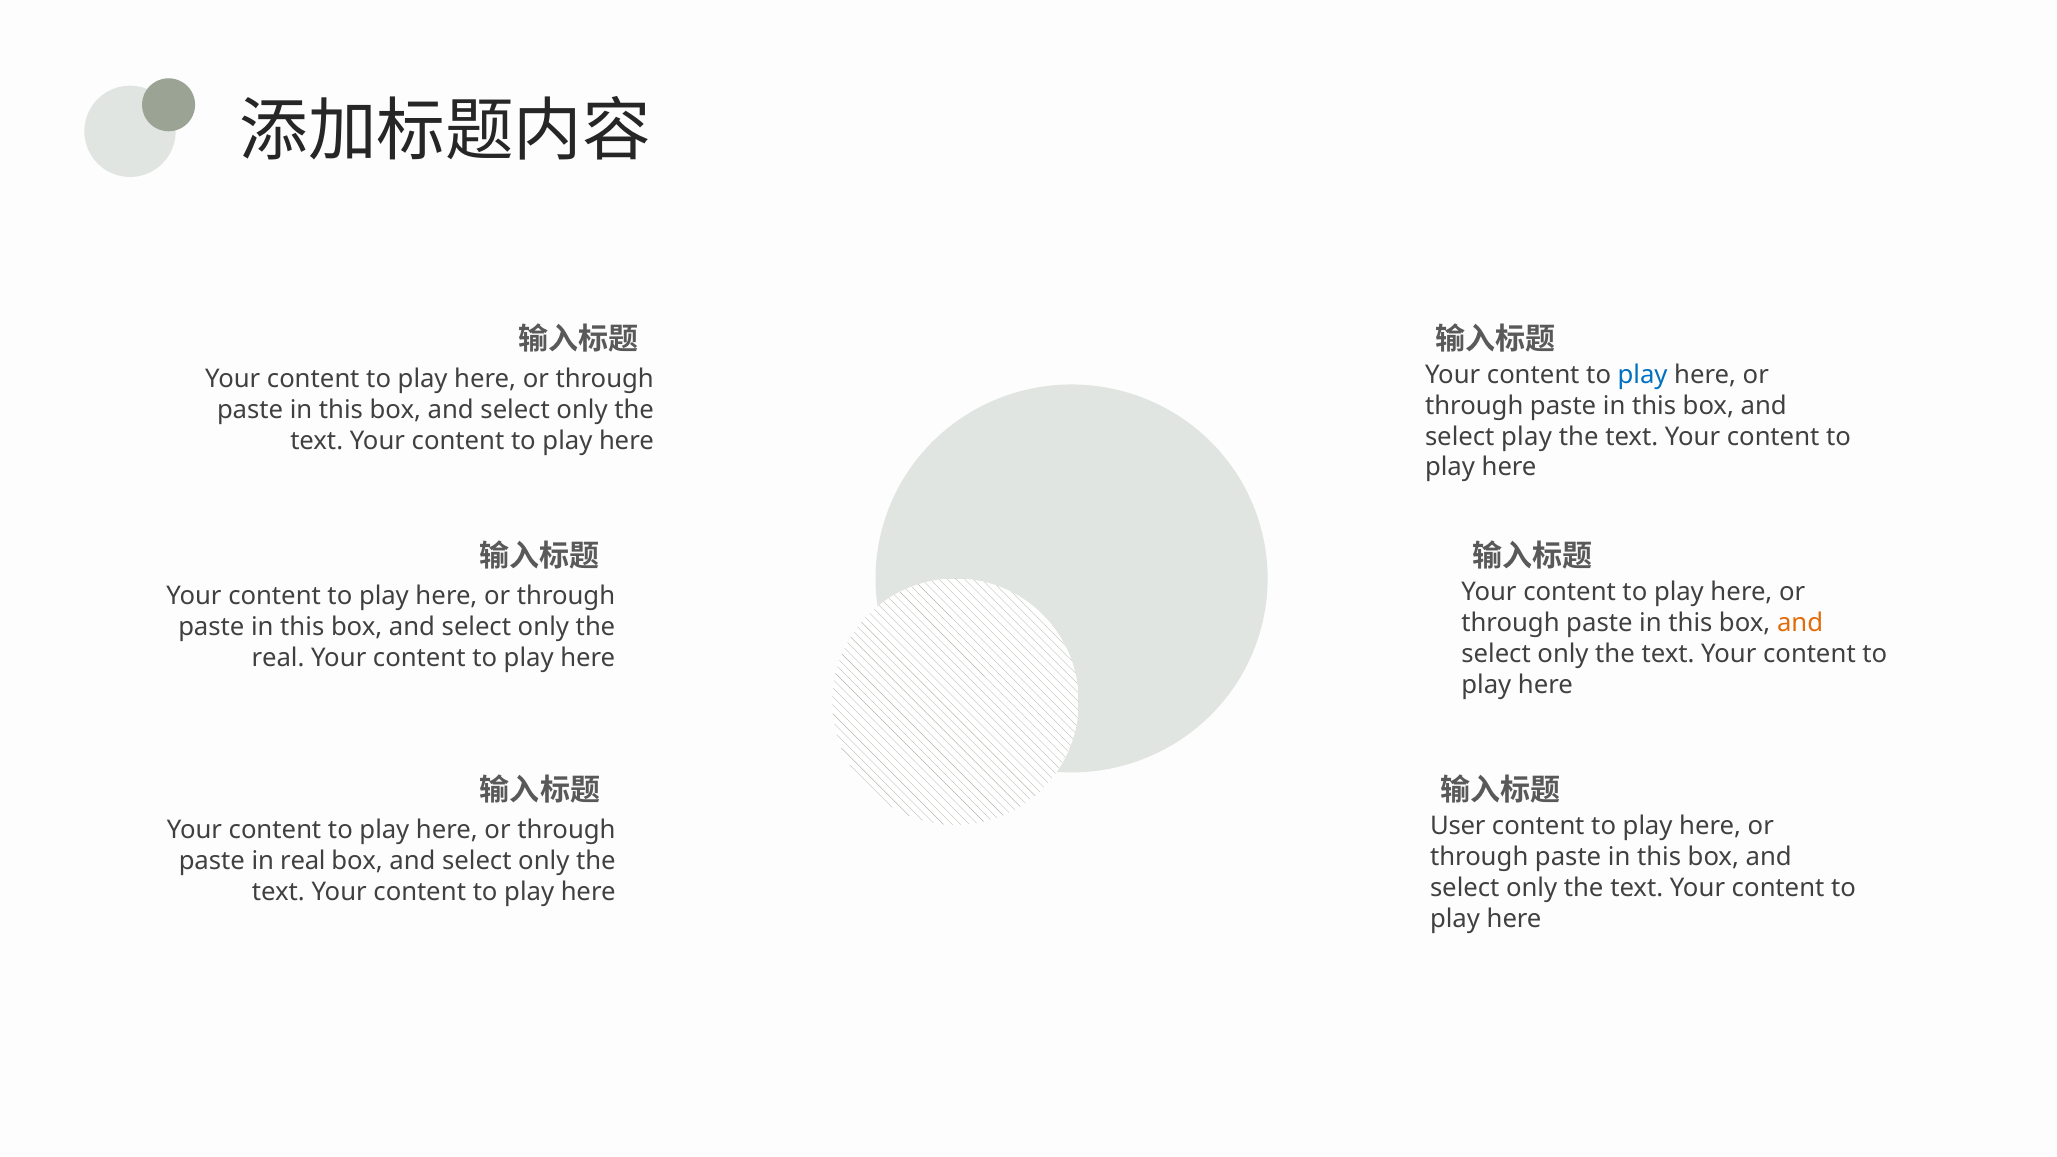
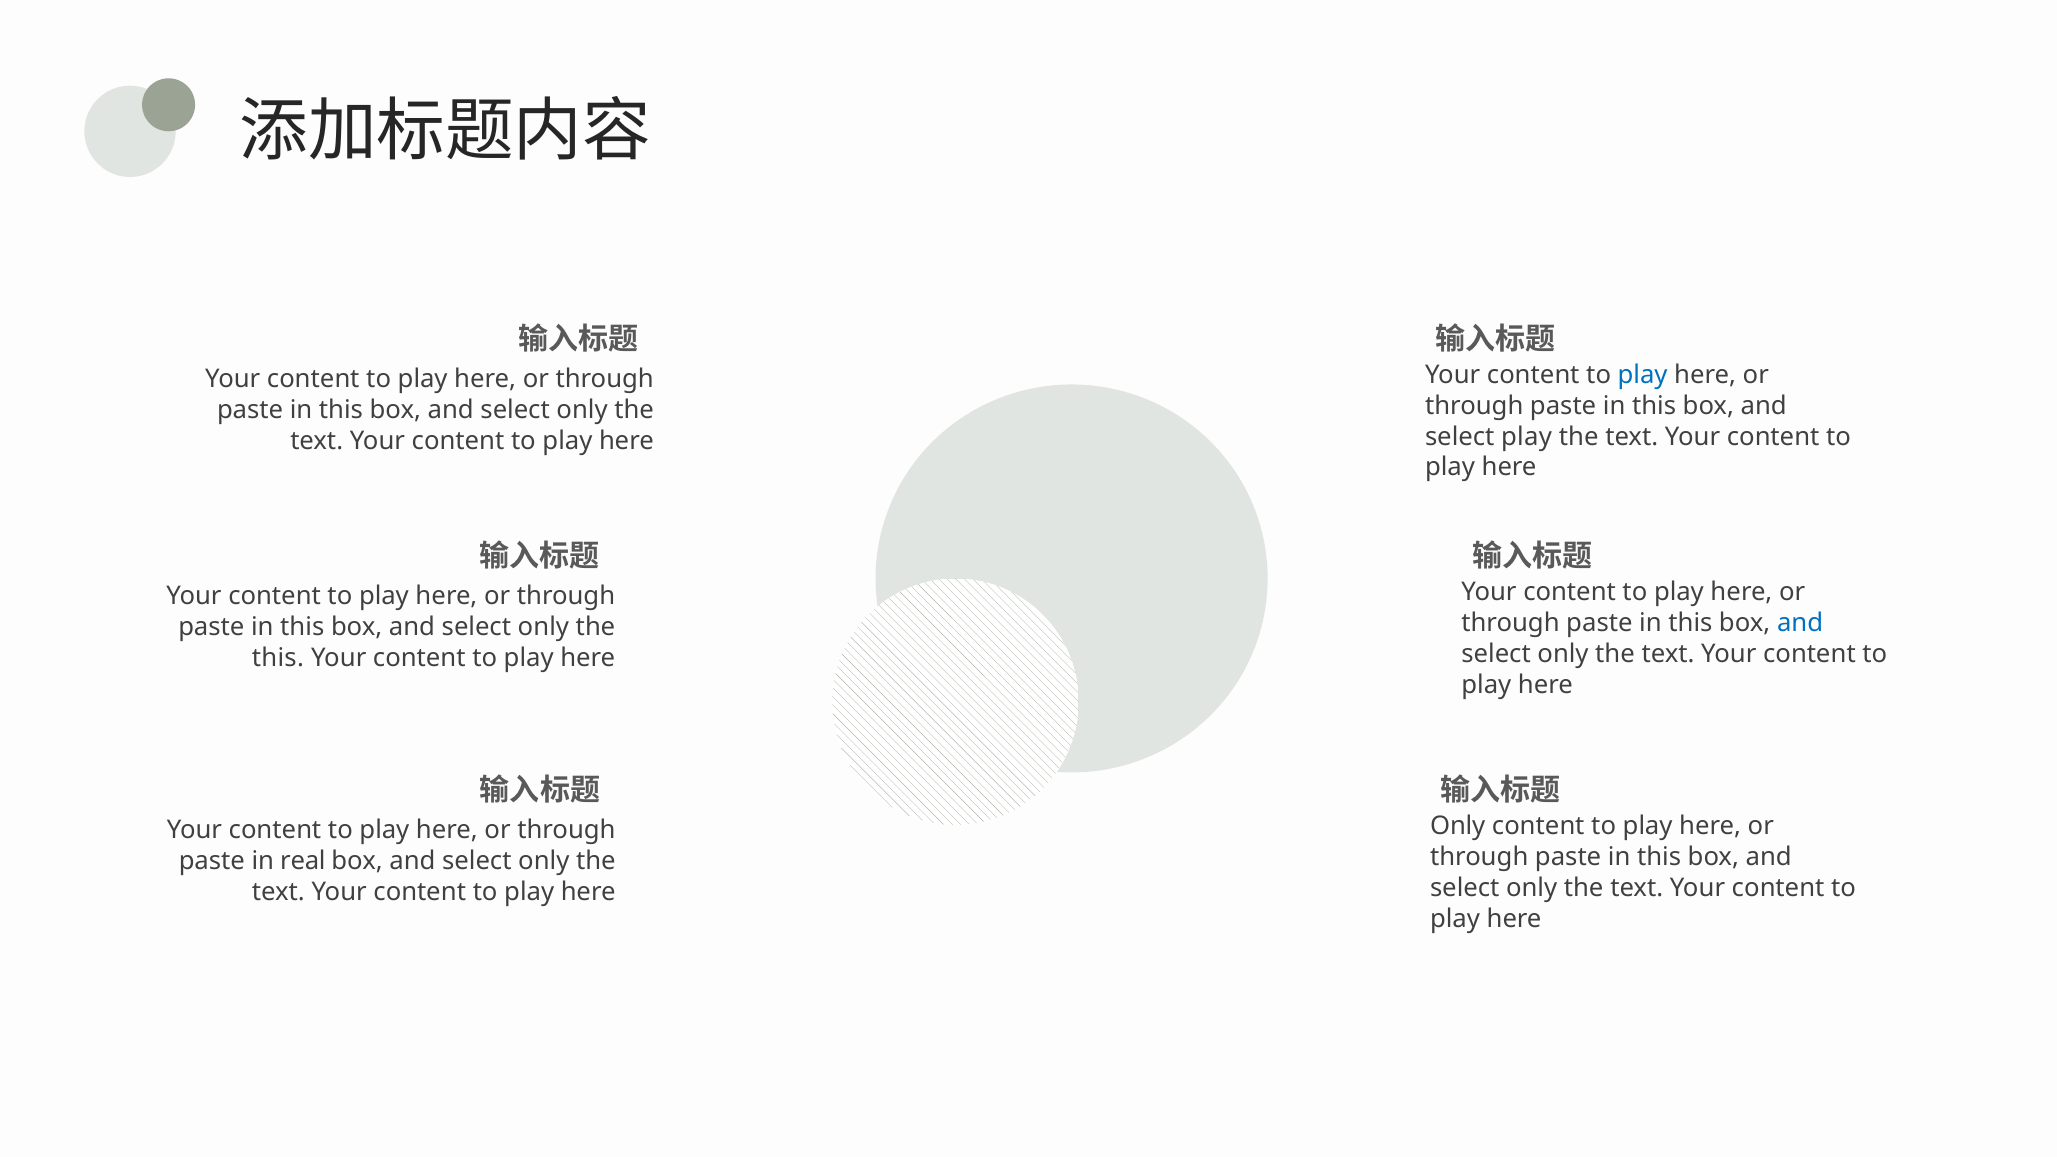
and at (1800, 623) colour: orange -> blue
real at (278, 658): real -> this
User at (1458, 826): User -> Only
